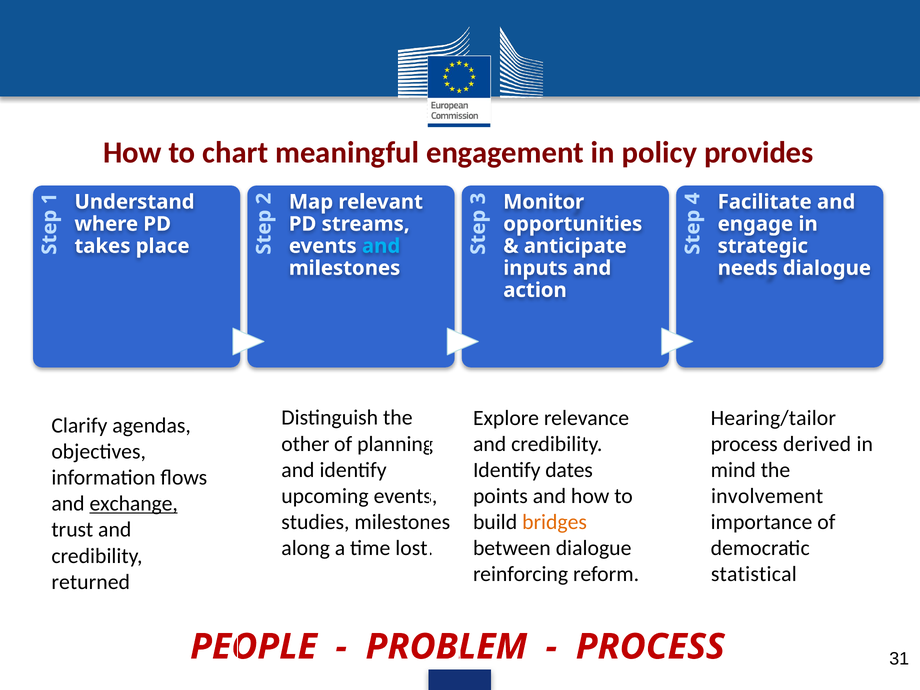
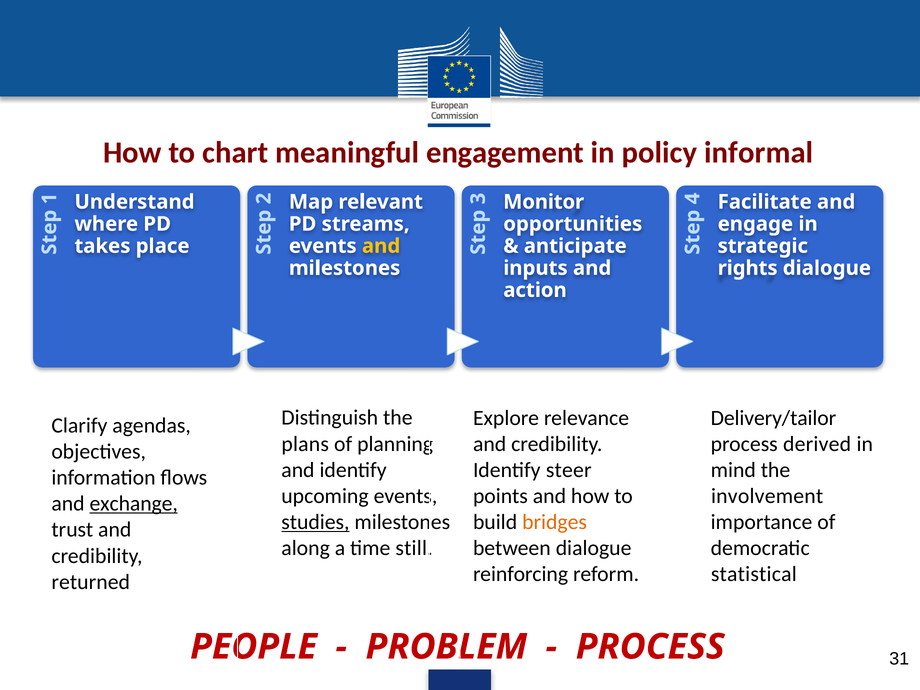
provides: provides -> informal
and at (381, 246) colour: light blue -> yellow
needs: needs -> rights
Hearing/tailor: Hearing/tailor -> Delivery/tailor
other: other -> plans
dates: dates -> steer
studies underline: none -> present
lost: lost -> still
